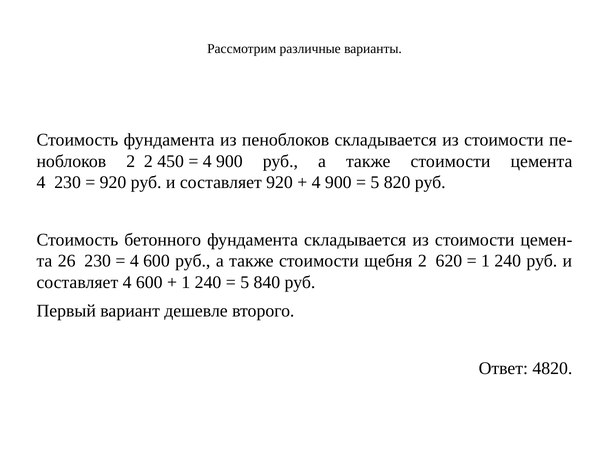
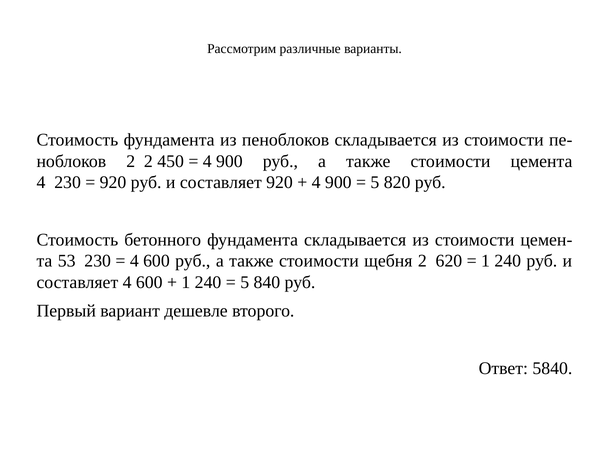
26: 26 -> 53
4820: 4820 -> 5840
